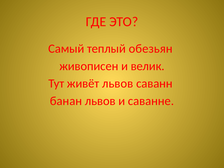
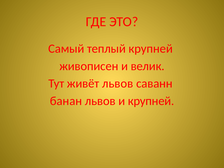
теплый обезьян: обезьян -> крупней
и саванне: саванне -> крупней
